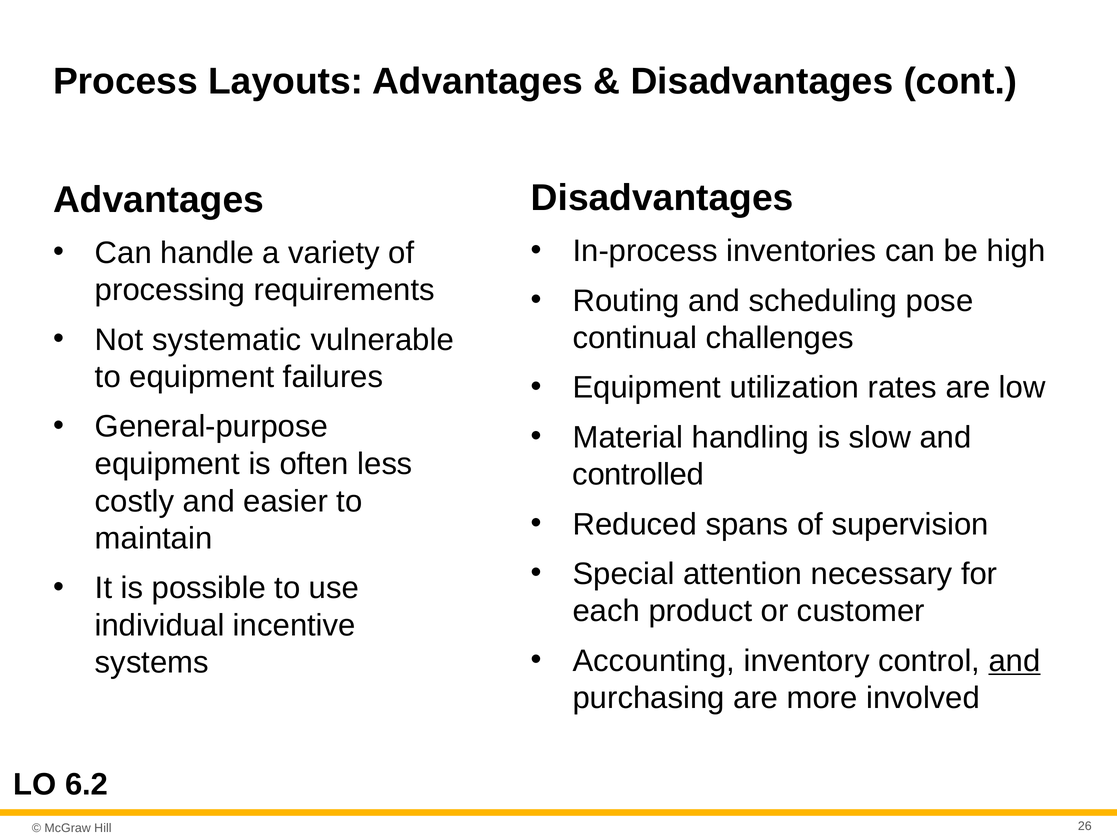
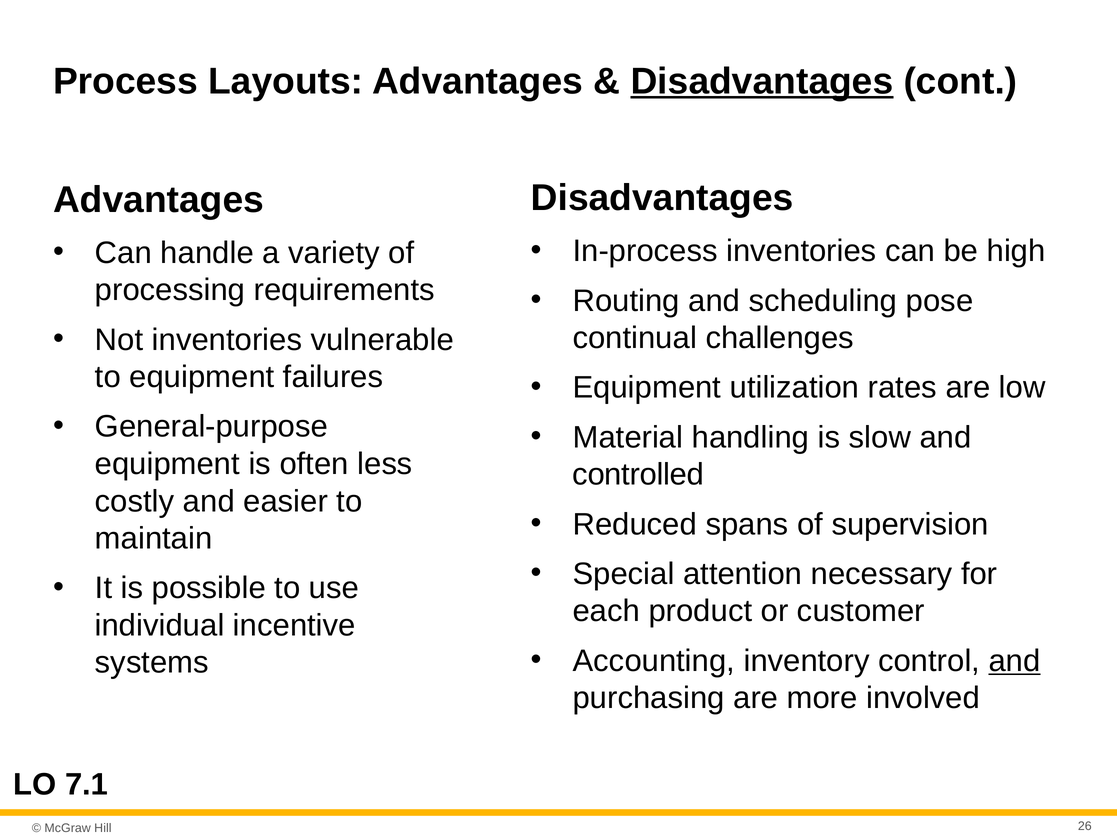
Disadvantages at (762, 81) underline: none -> present
Not systematic: systematic -> inventories
6.2: 6.2 -> 7.1
